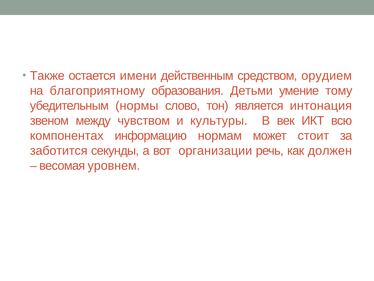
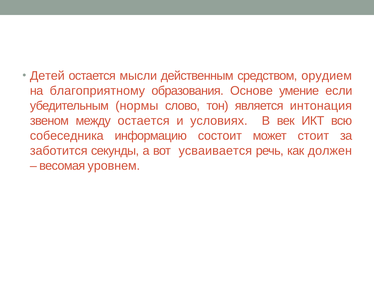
Также: Также -> Детей
имени: имени -> мысли
Детьми: Детьми -> Основе
тому: тому -> если
между чувством: чувством -> остается
культуры: культуры -> условиях
компонентах: компонентах -> собеседника
нормам: нормам -> состоит
организации: организации -> усваивается
